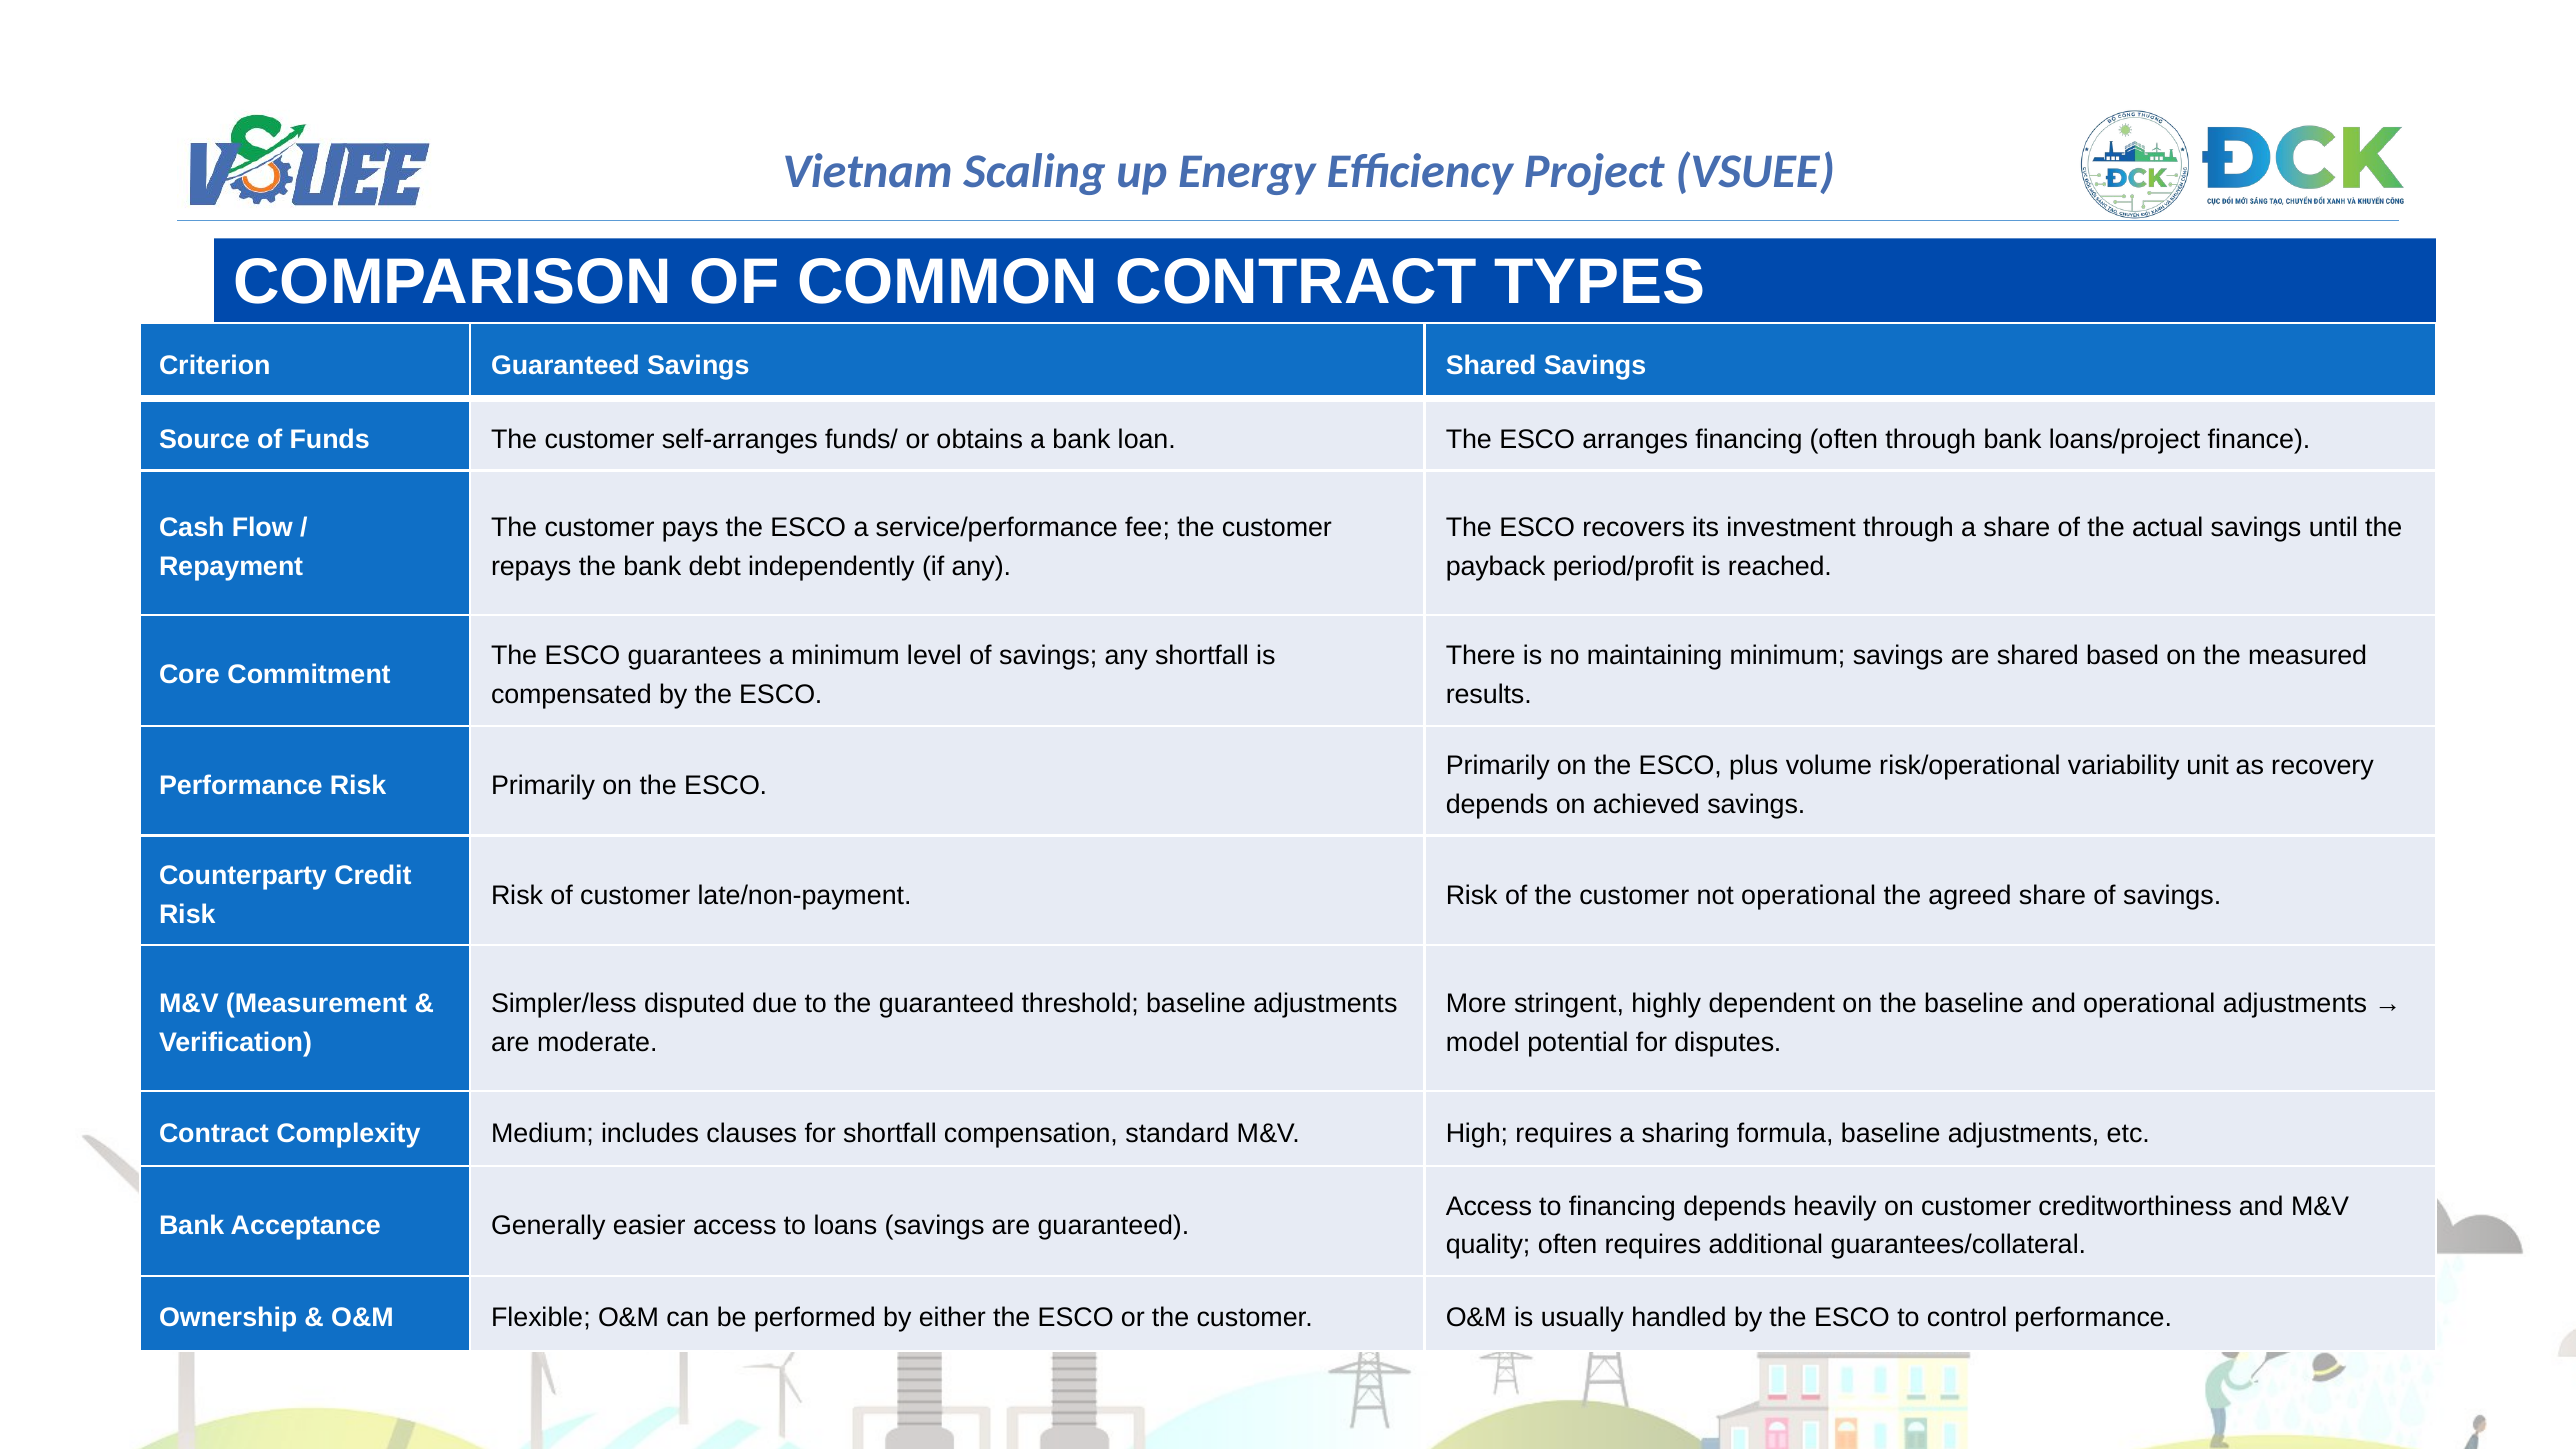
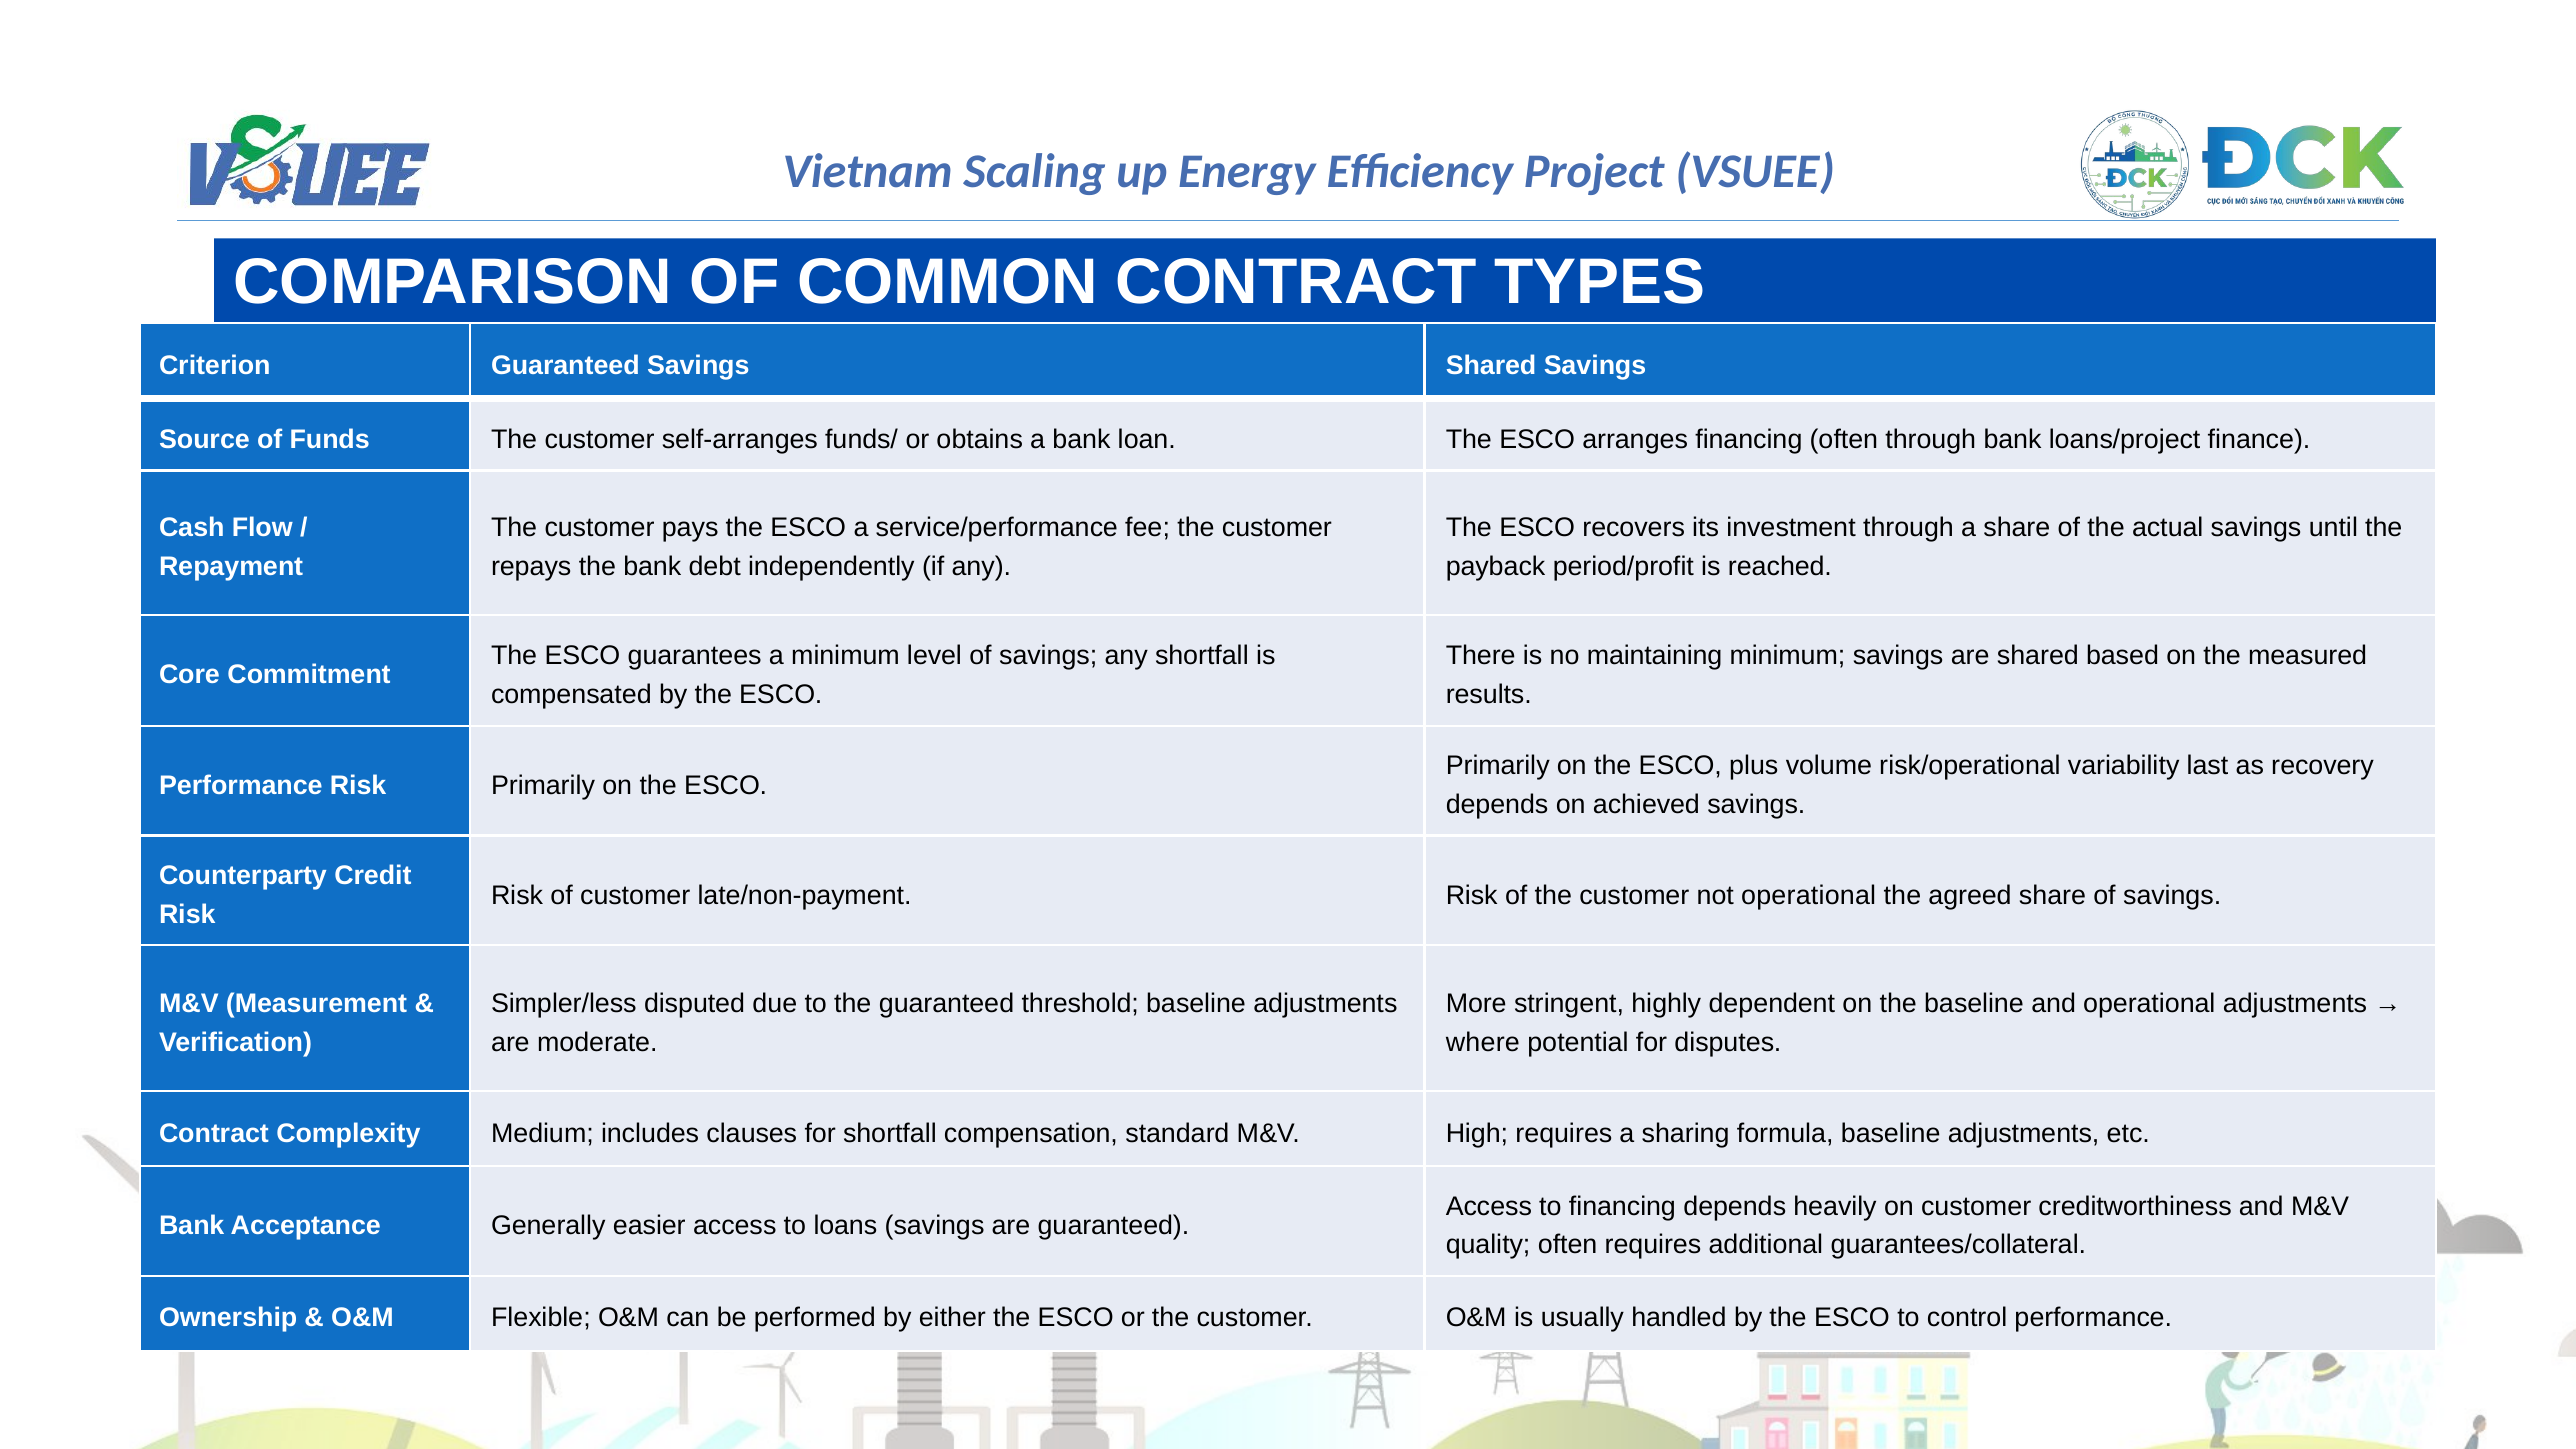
unit: unit -> last
model: model -> where
